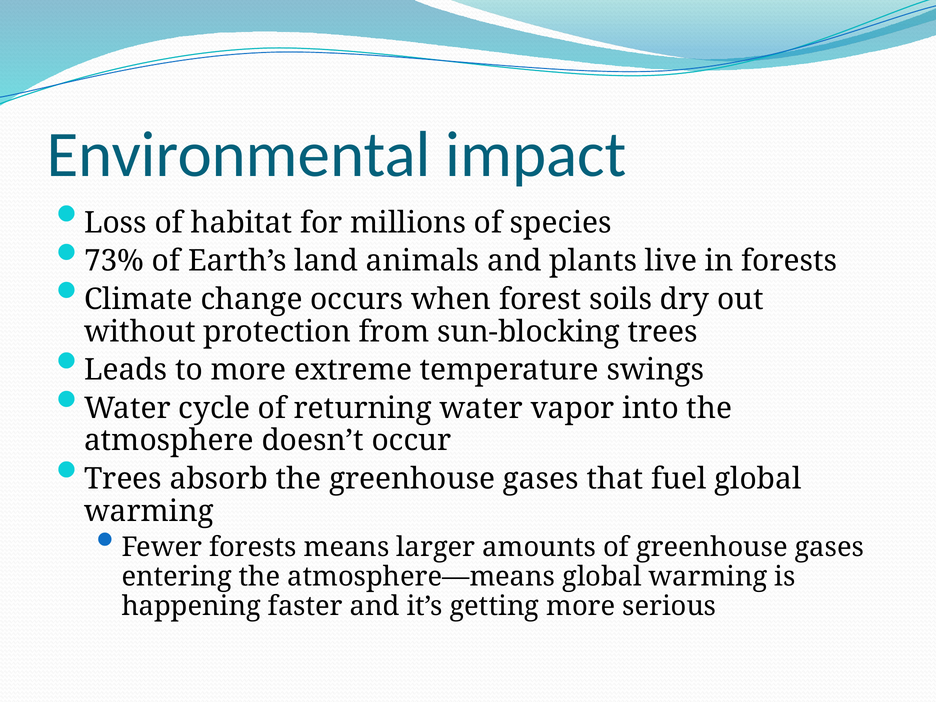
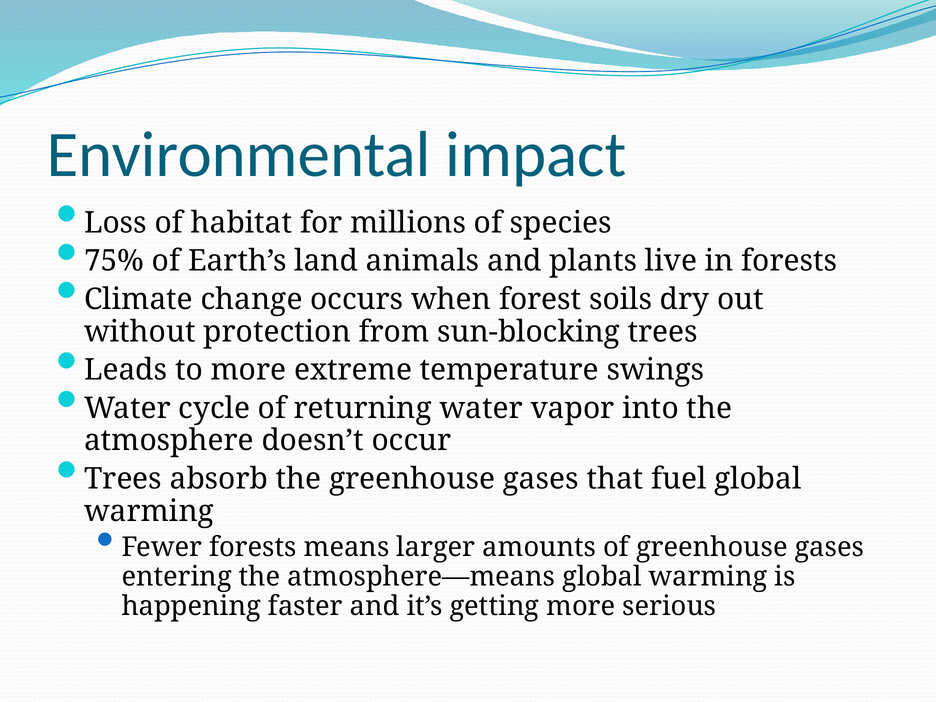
73%: 73% -> 75%
